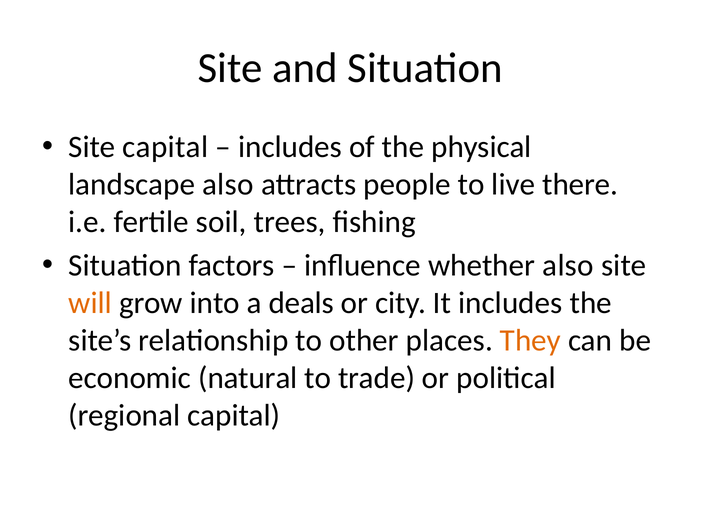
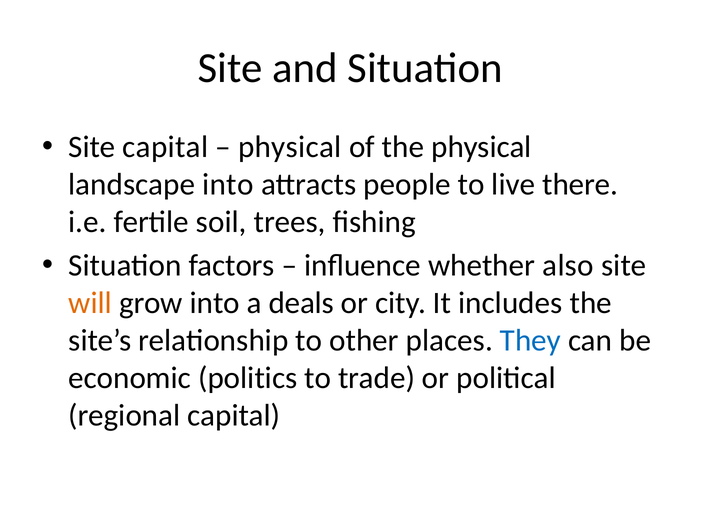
includes at (290, 147): includes -> physical
landscape also: also -> into
They colour: orange -> blue
natural: natural -> politics
